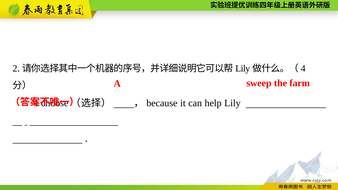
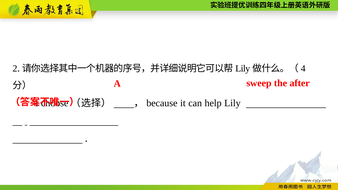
farm: farm -> after
